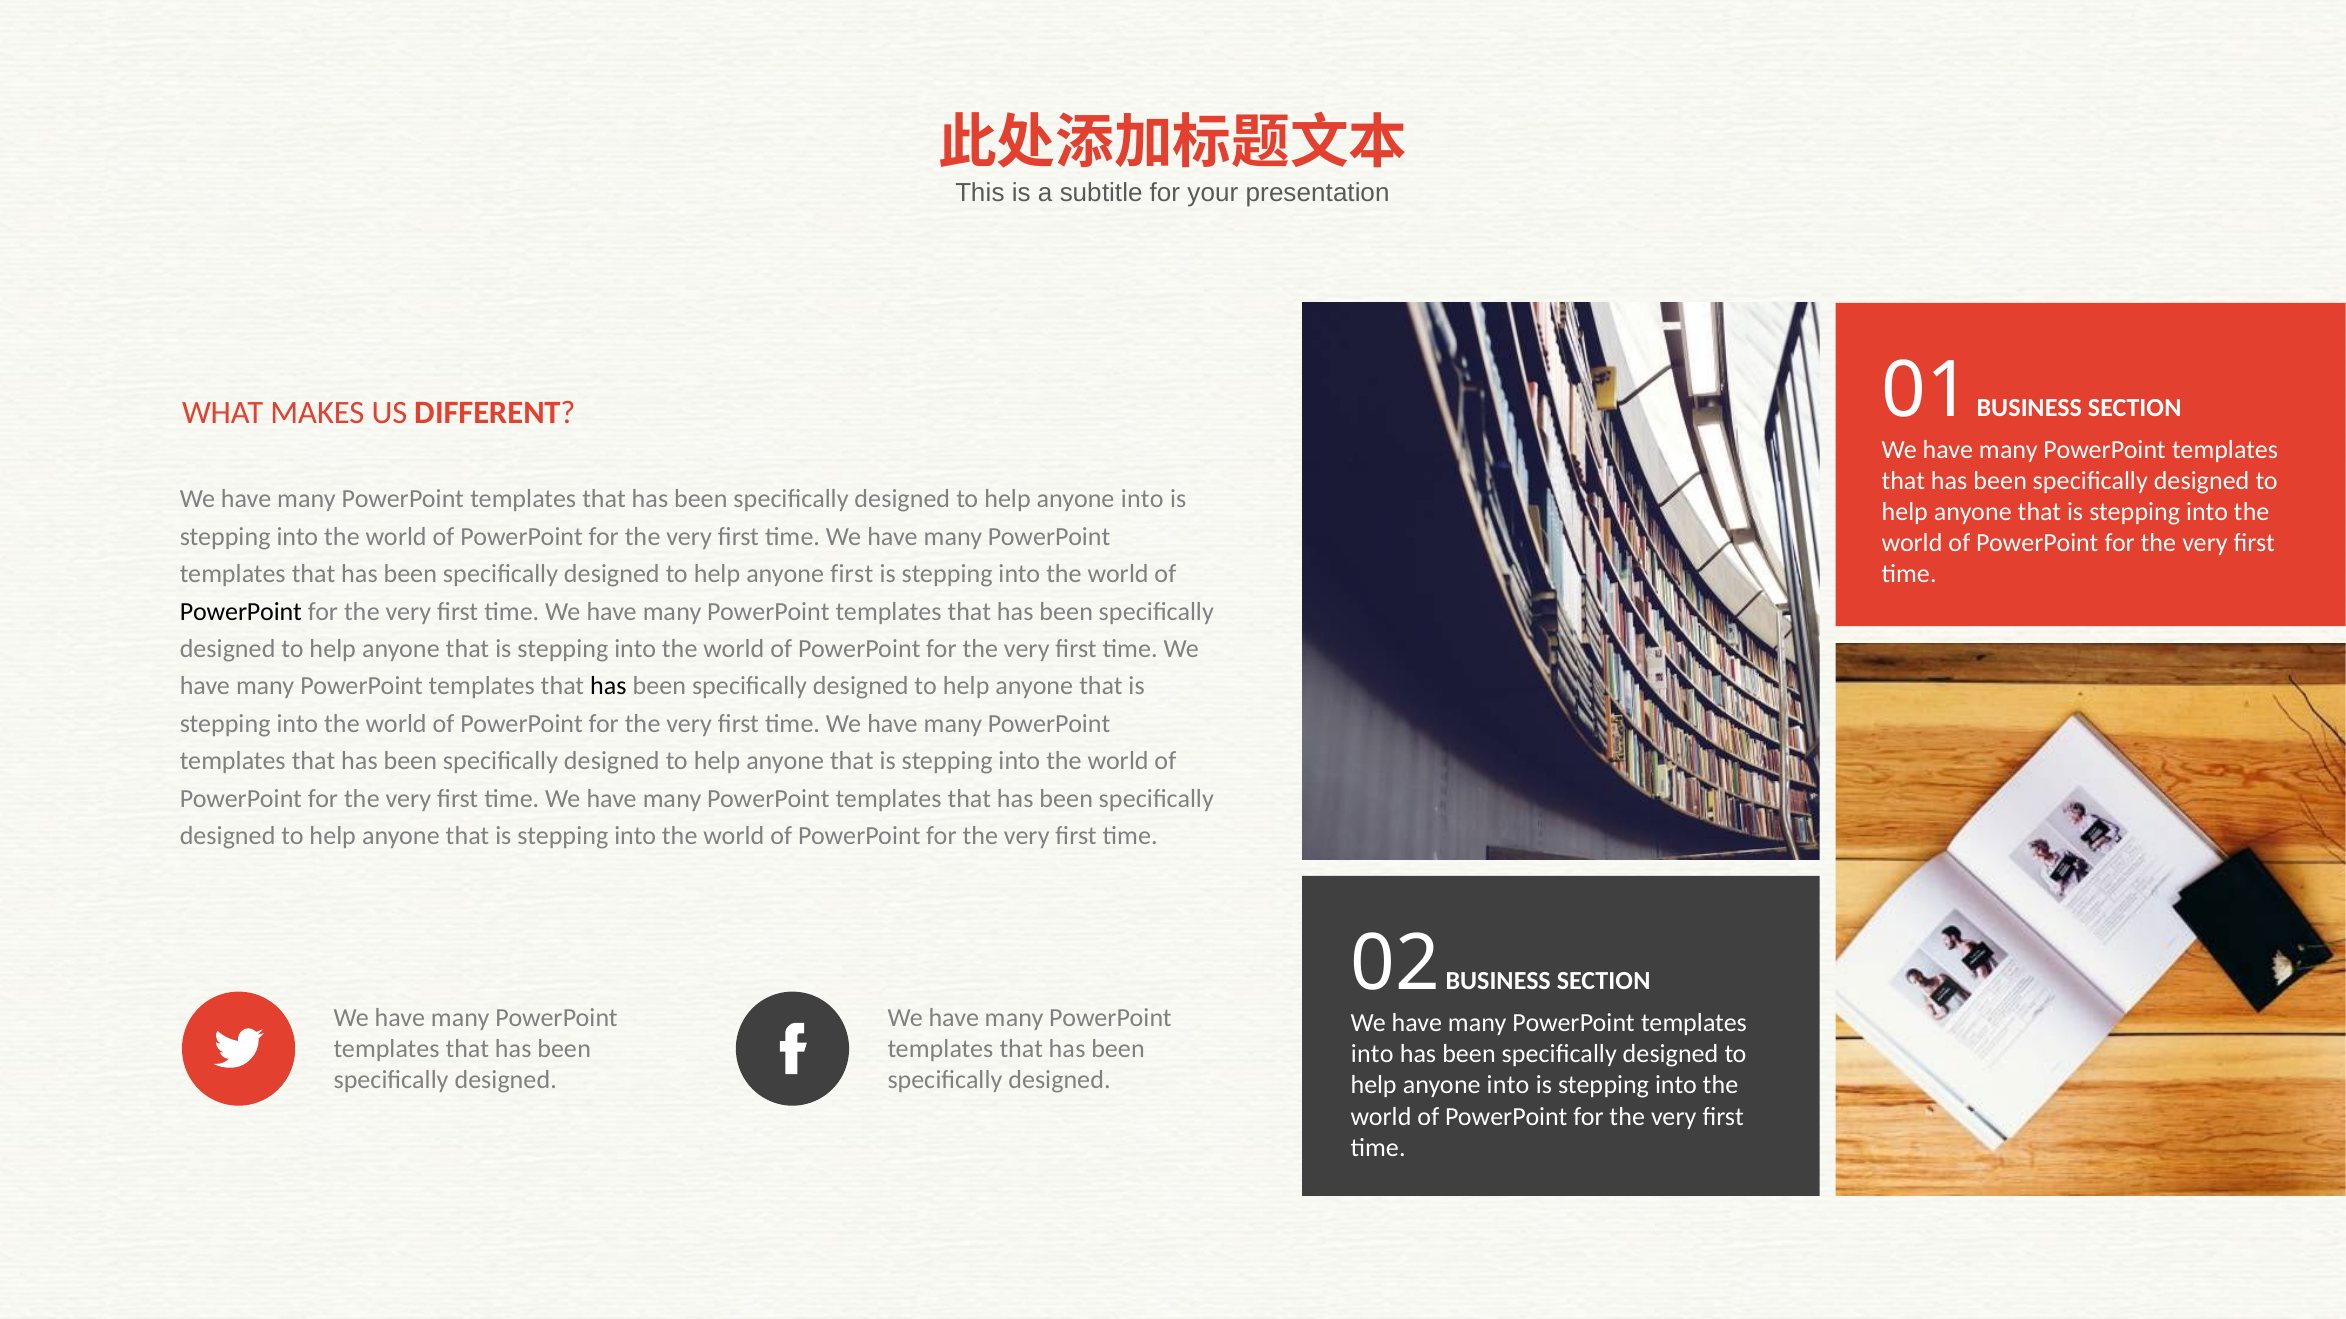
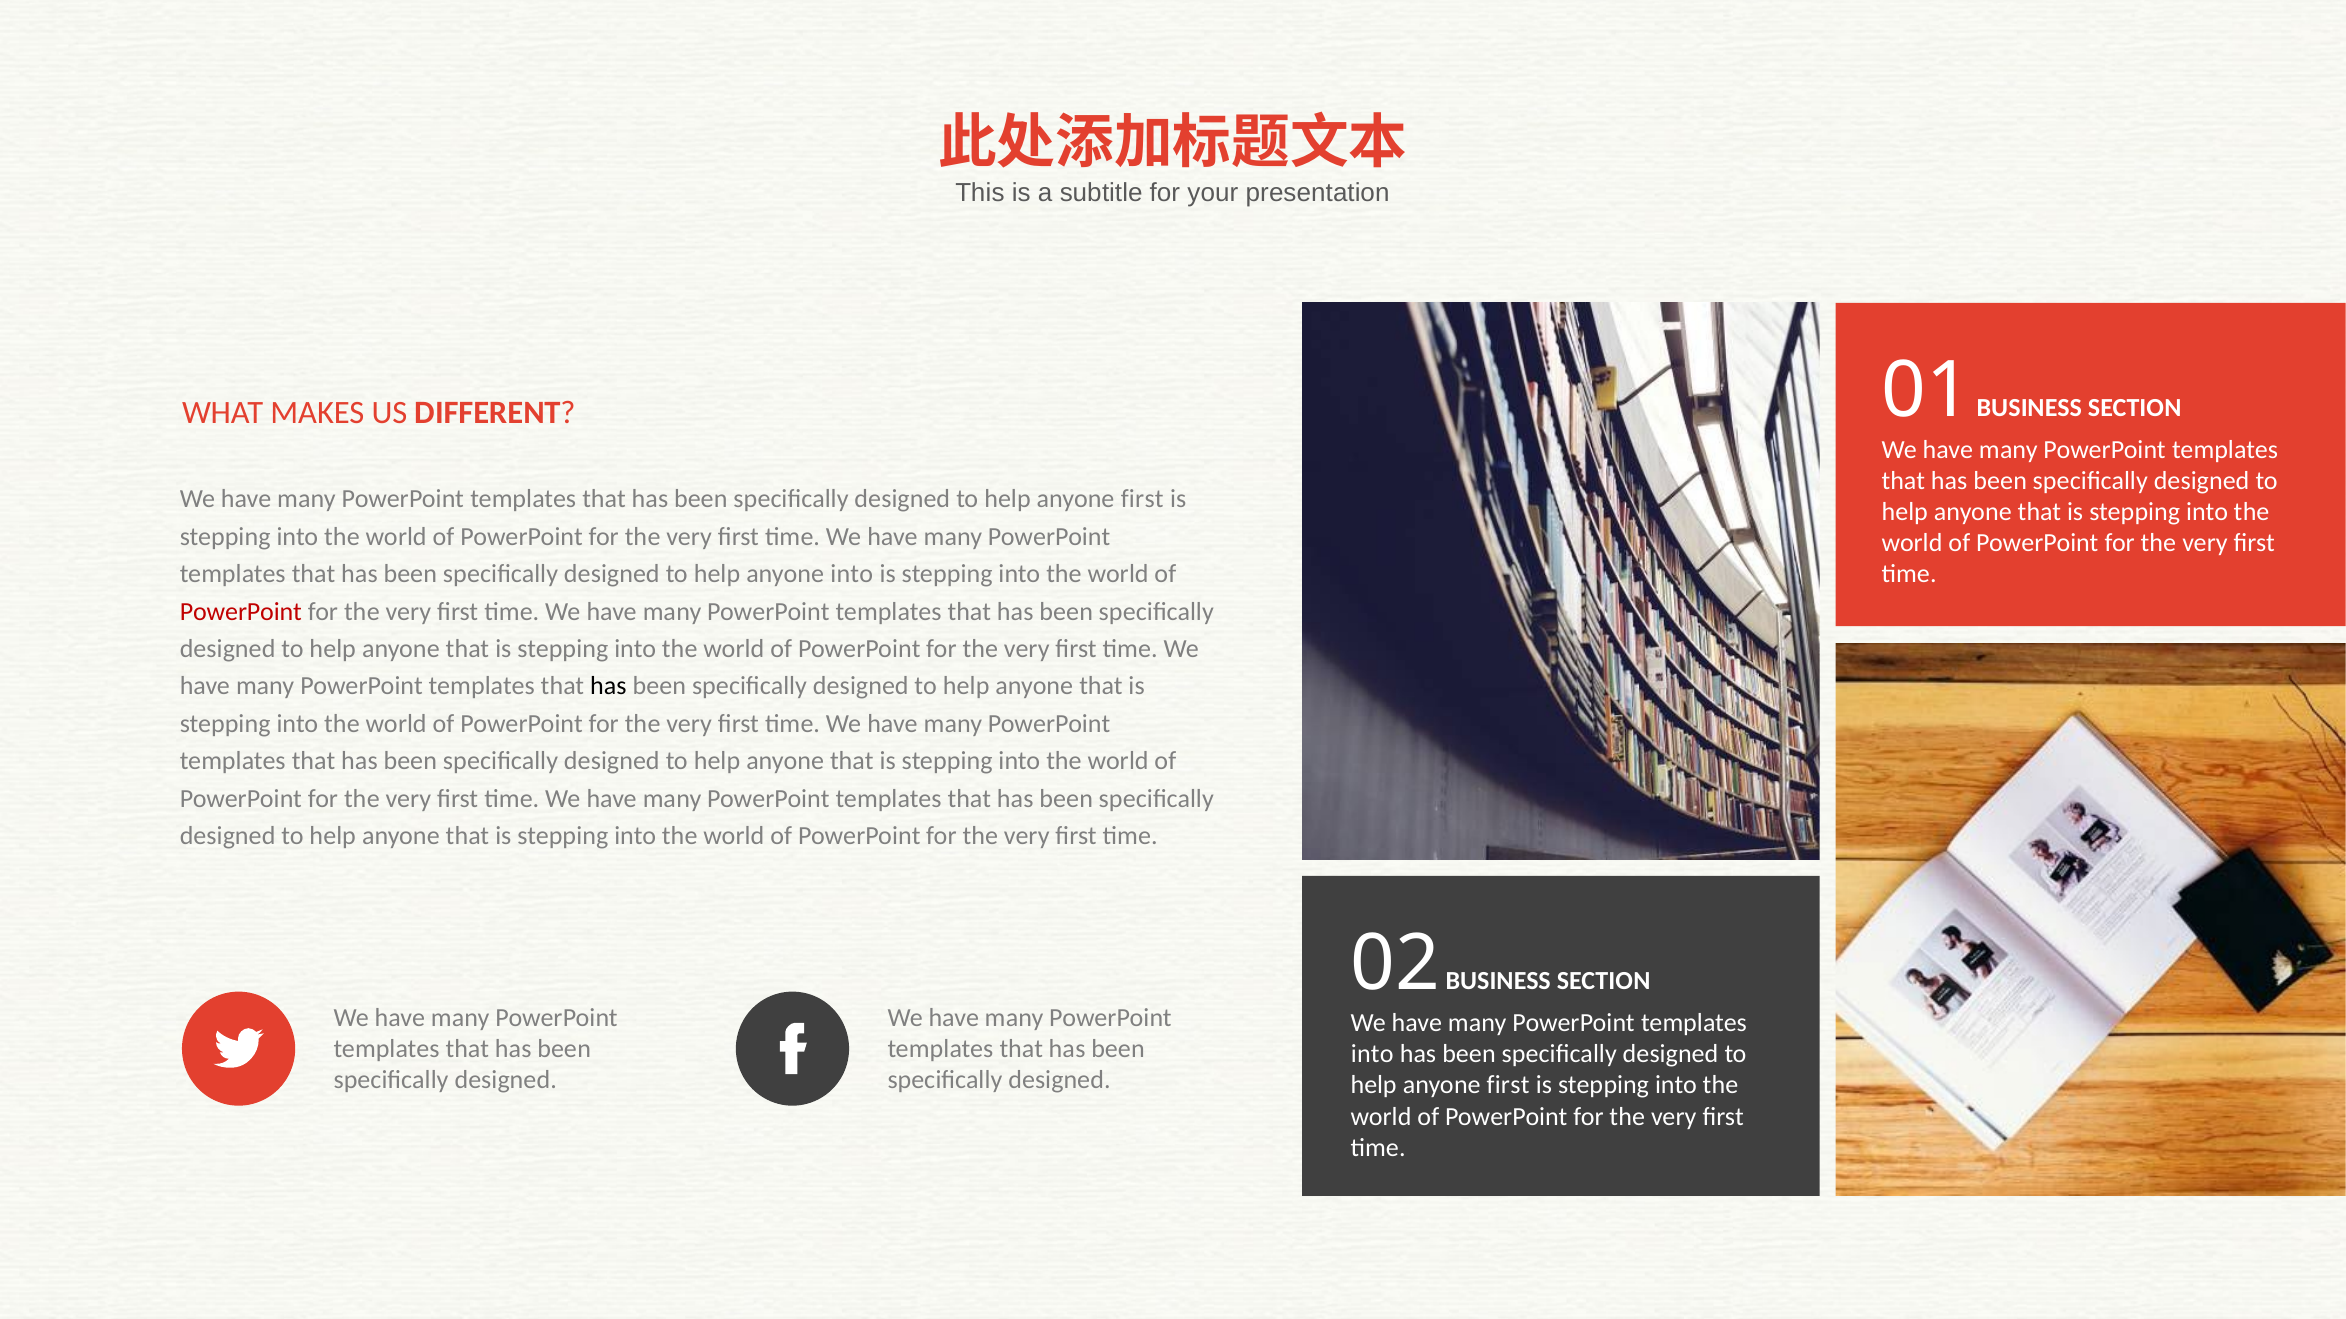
into at (1142, 499): into -> first
anyone first: first -> into
PowerPoint at (241, 612) colour: black -> red
into at (1508, 1086): into -> first
